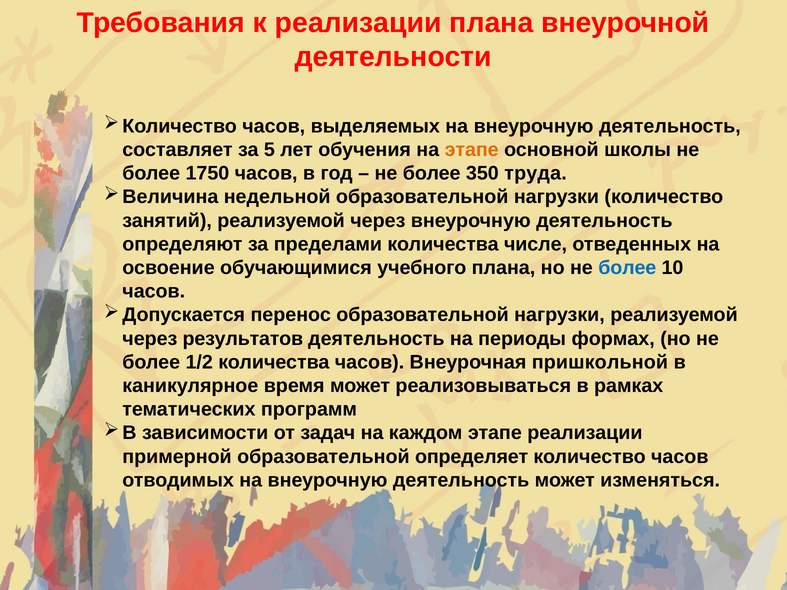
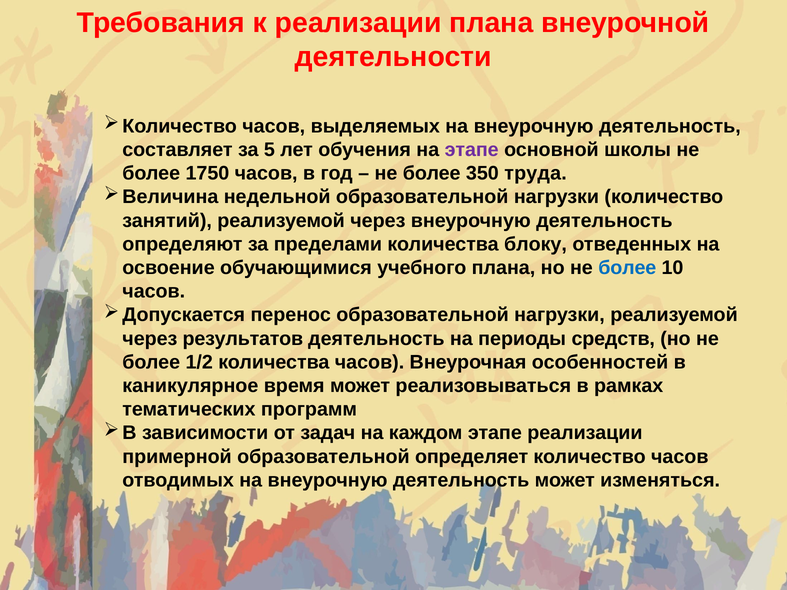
этапе at (472, 150) colour: orange -> purple
числе: числе -> блоку
формах: формах -> средств
пришкольной: пришкольной -> особенностей
